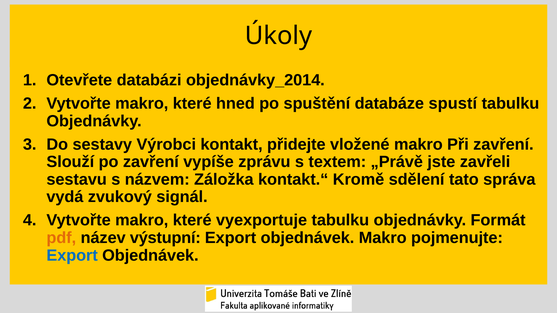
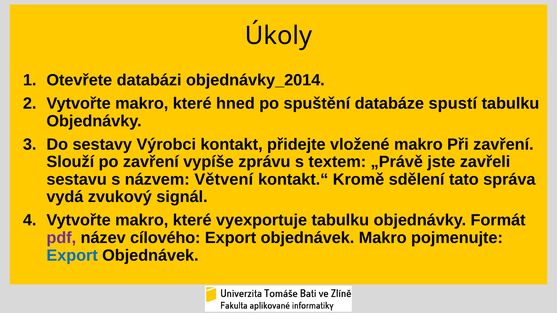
Záložka: Záložka -> Větvení
pdf colour: orange -> purple
výstupní: výstupní -> cílového
